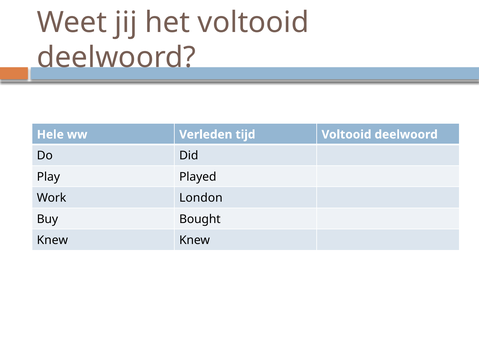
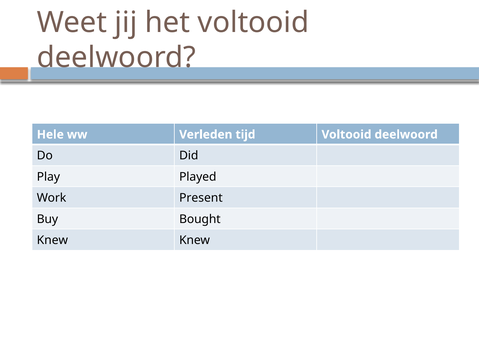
London: London -> Present
